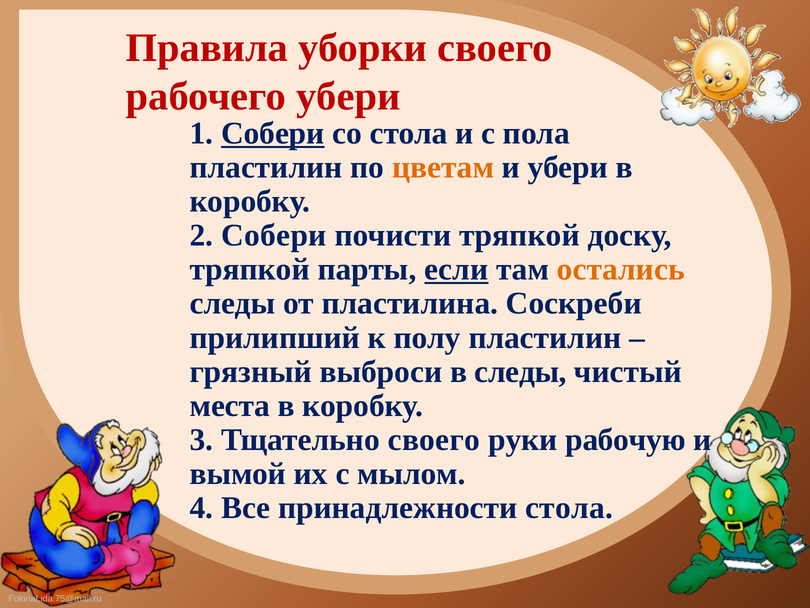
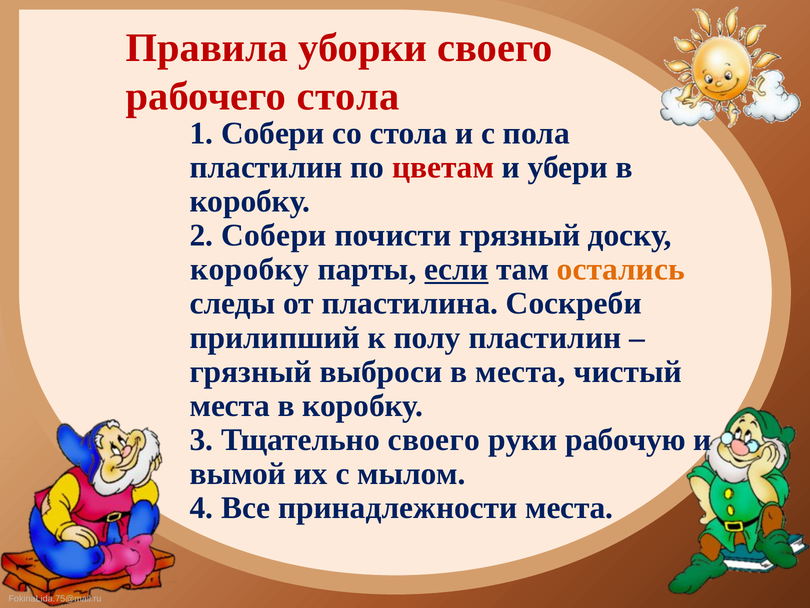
рабочего убери: убери -> стола
Собери at (273, 133) underline: present -> none
цветам colour: orange -> red
почисти тряпкой: тряпкой -> грязный
тряпкой at (250, 269): тряпкой -> коробку
в следы: следы -> места
принадлежности стола: стола -> места
